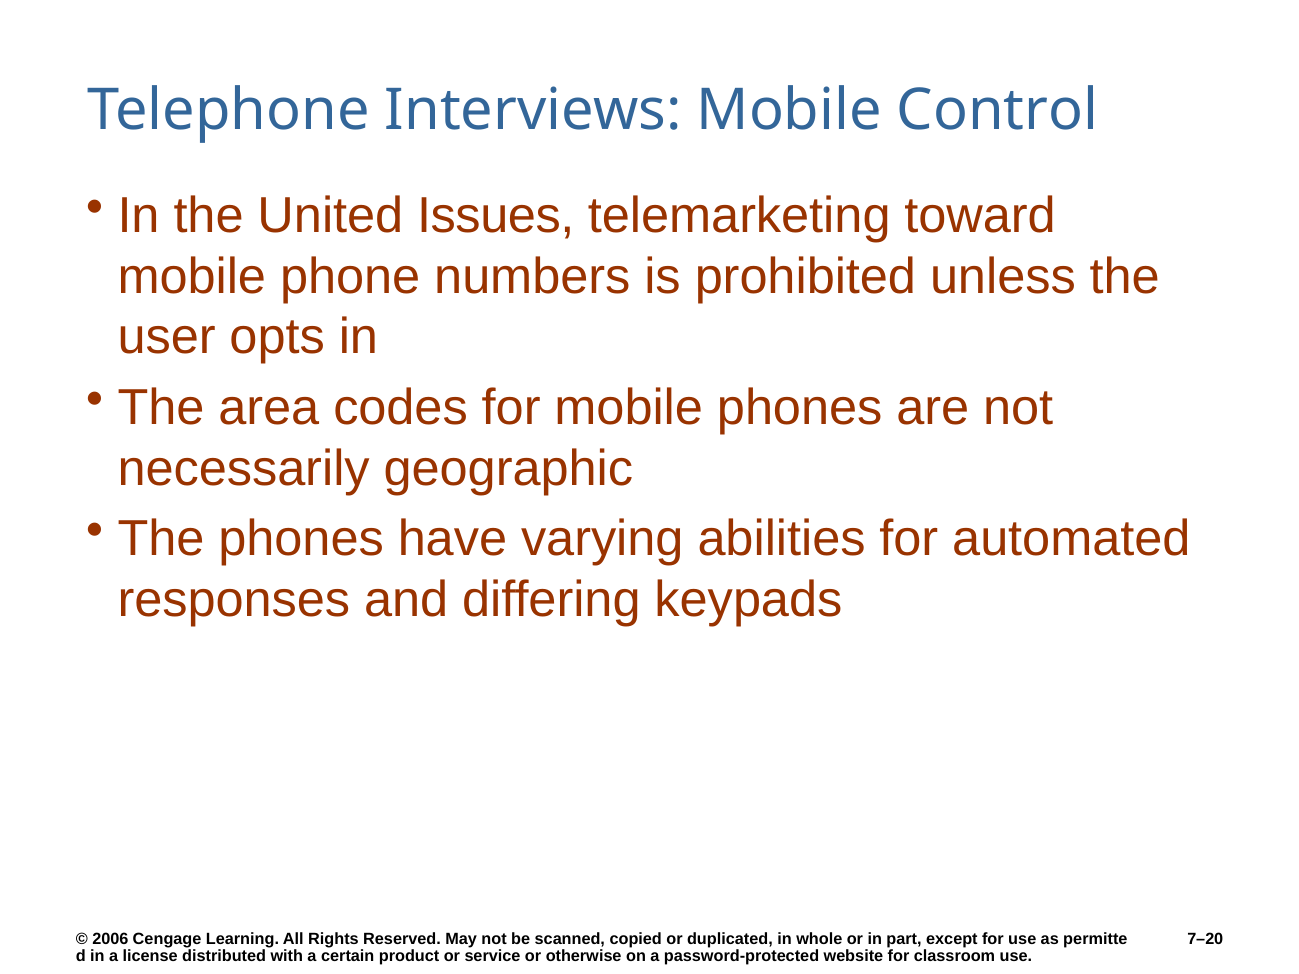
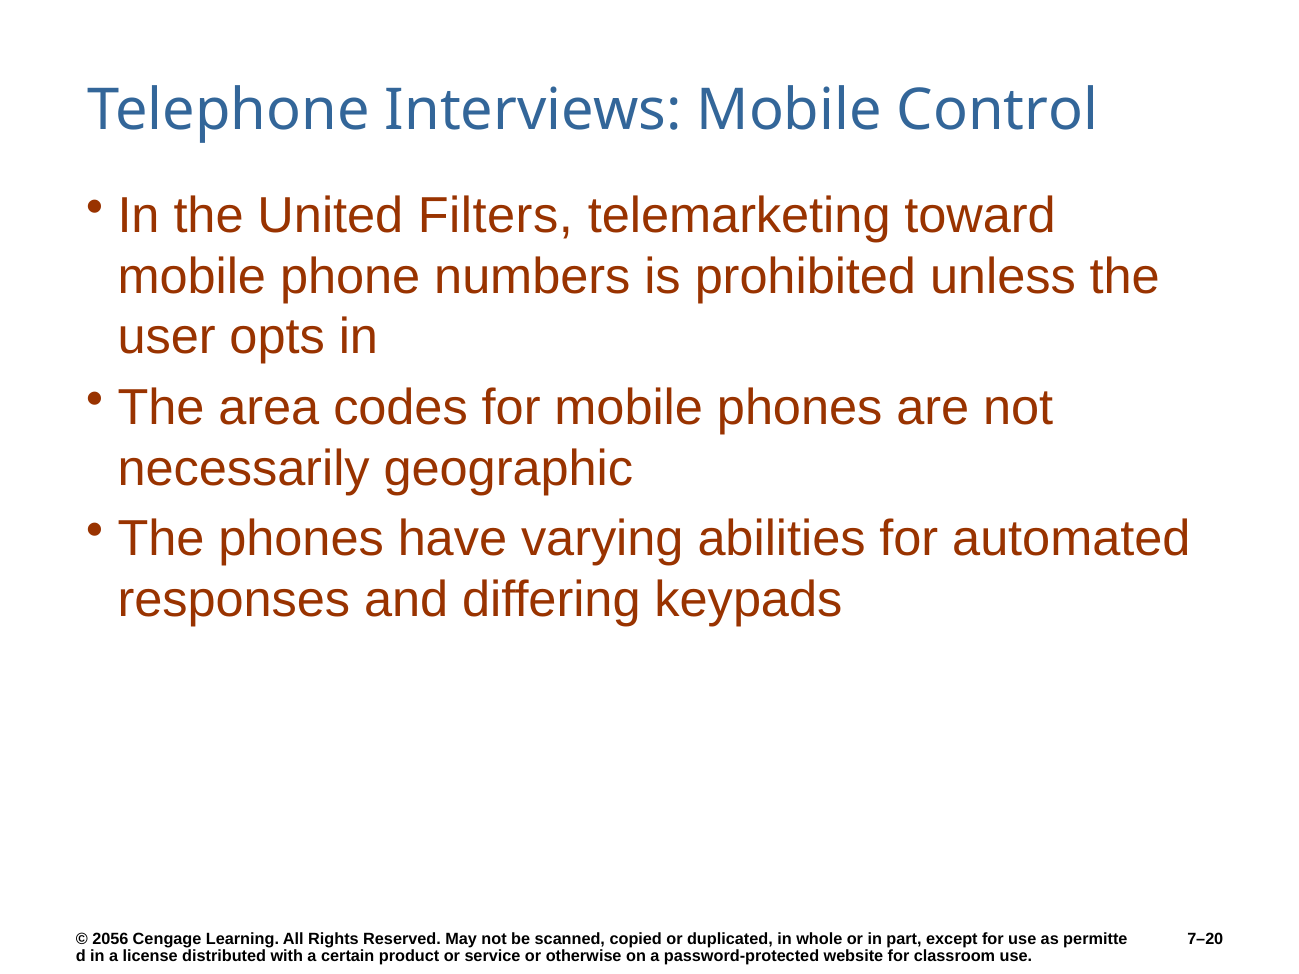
Issues: Issues -> Filters
2006: 2006 -> 2056
